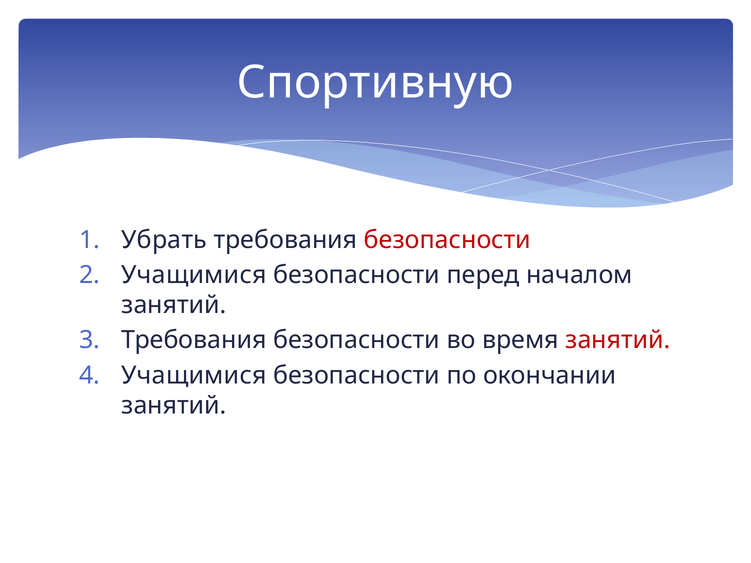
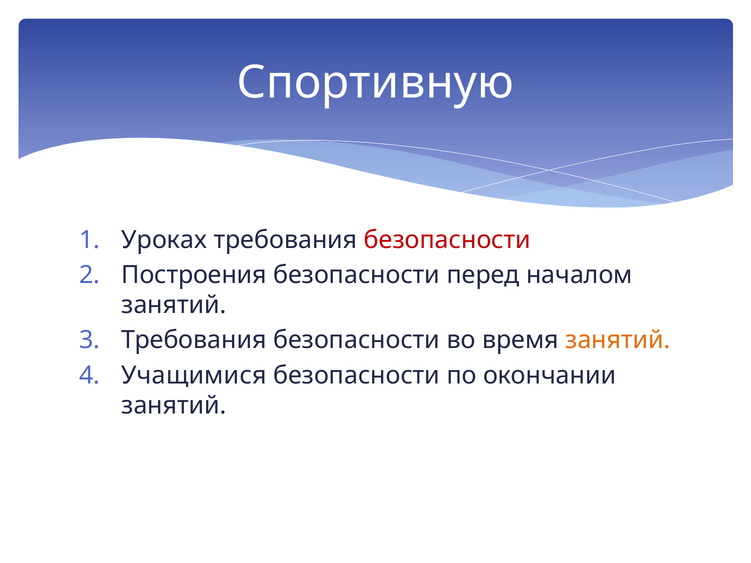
Убрать: Убрать -> Уроках
Учащимися at (194, 275): Учащимися -> Построения
занятий at (618, 340) colour: red -> orange
